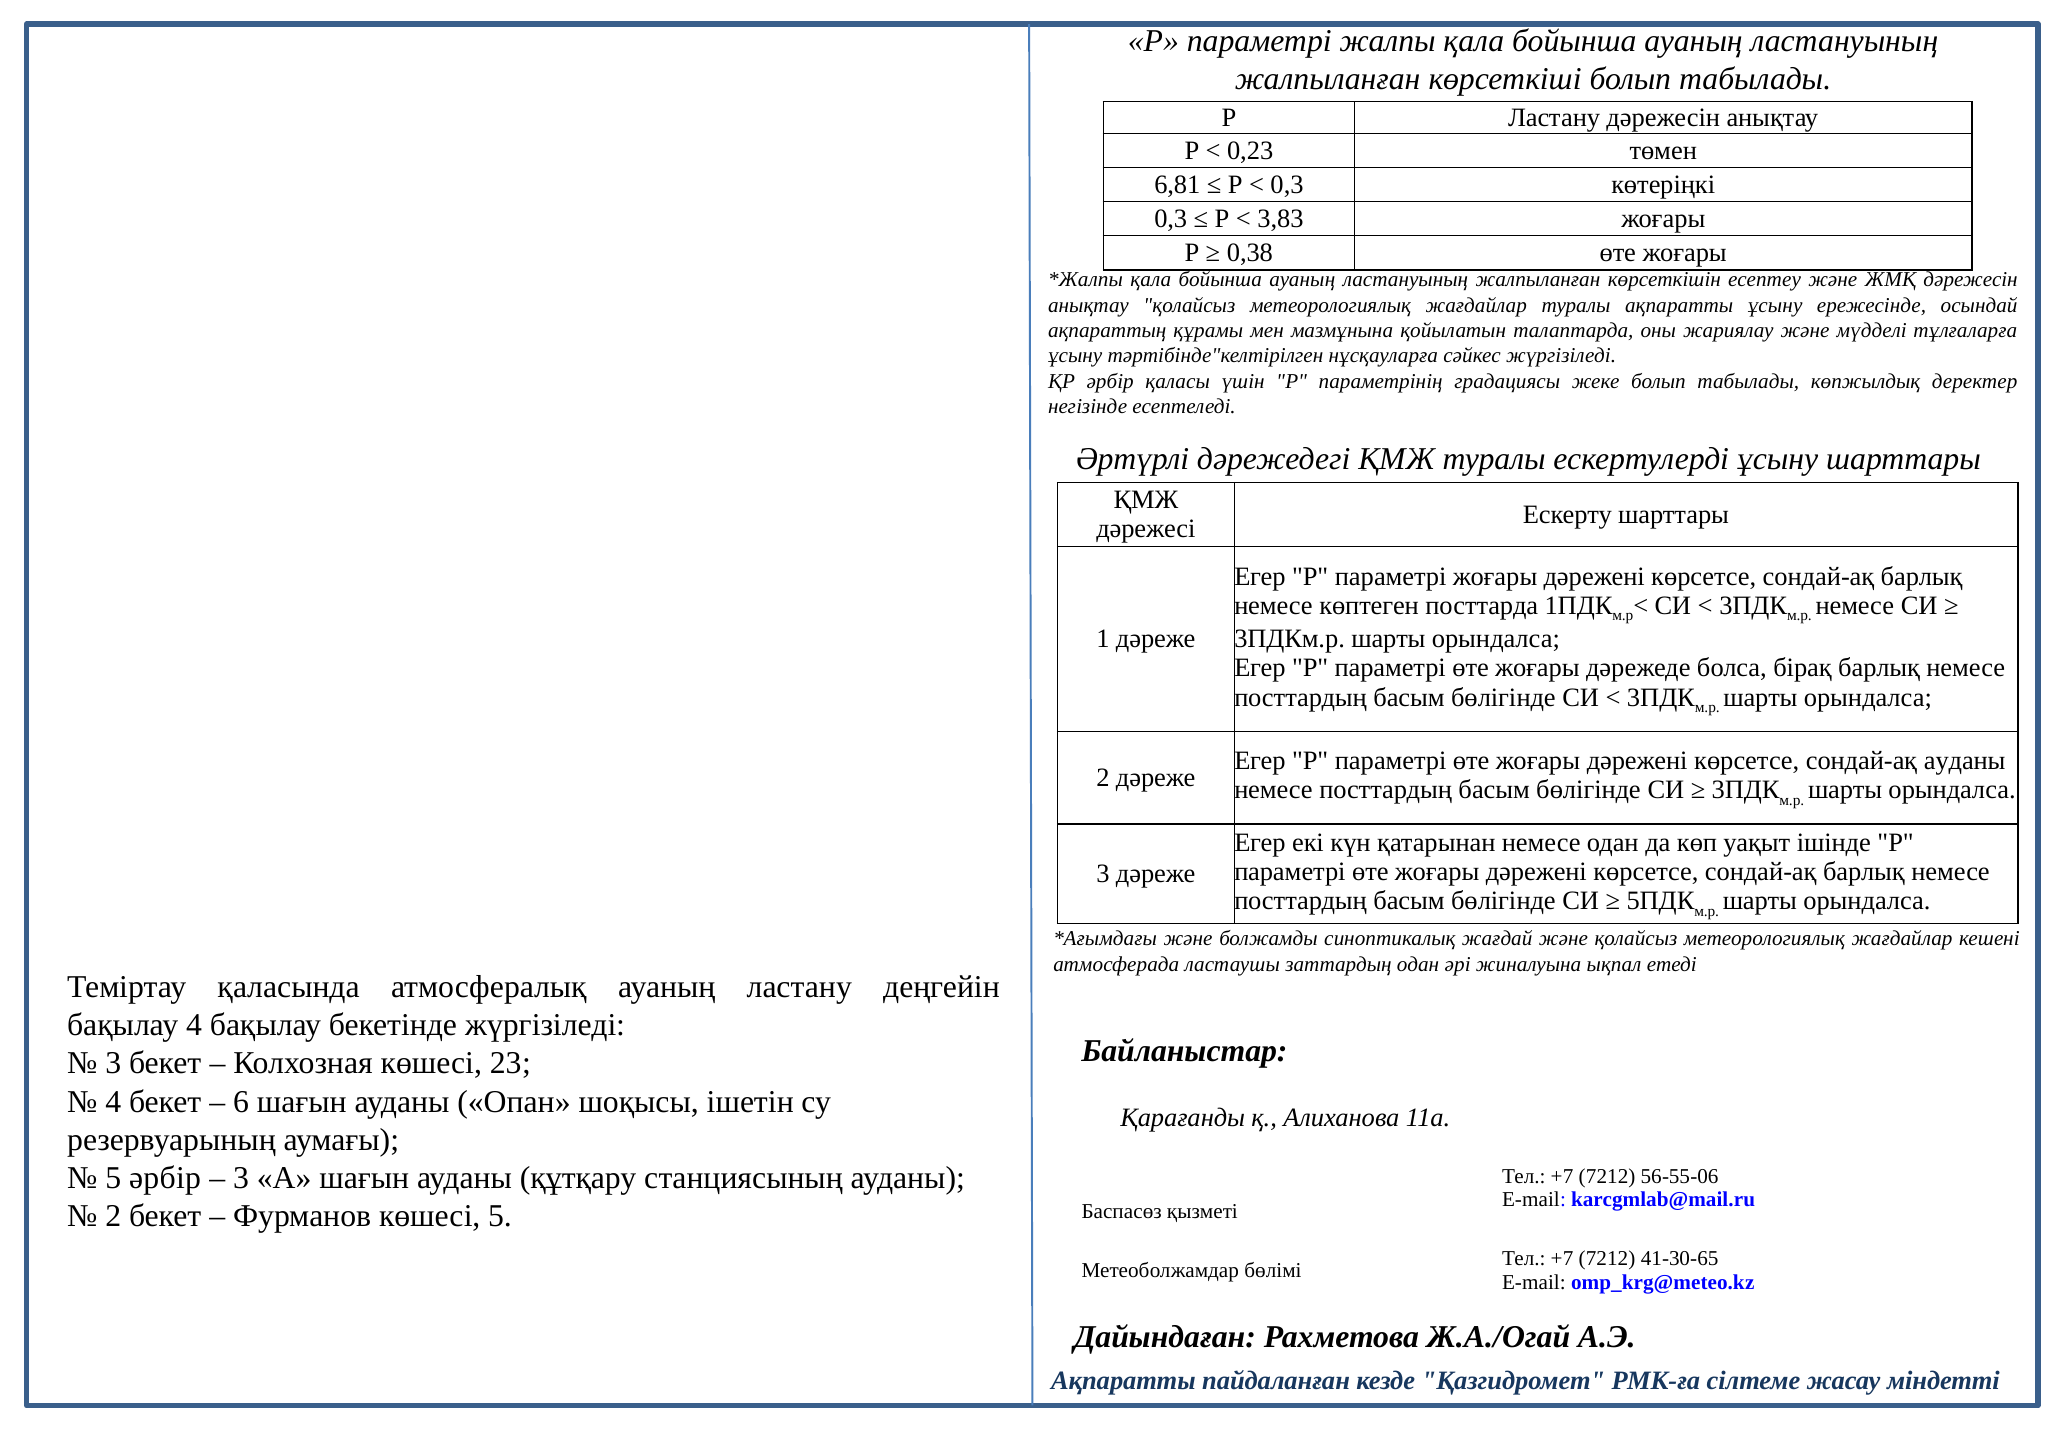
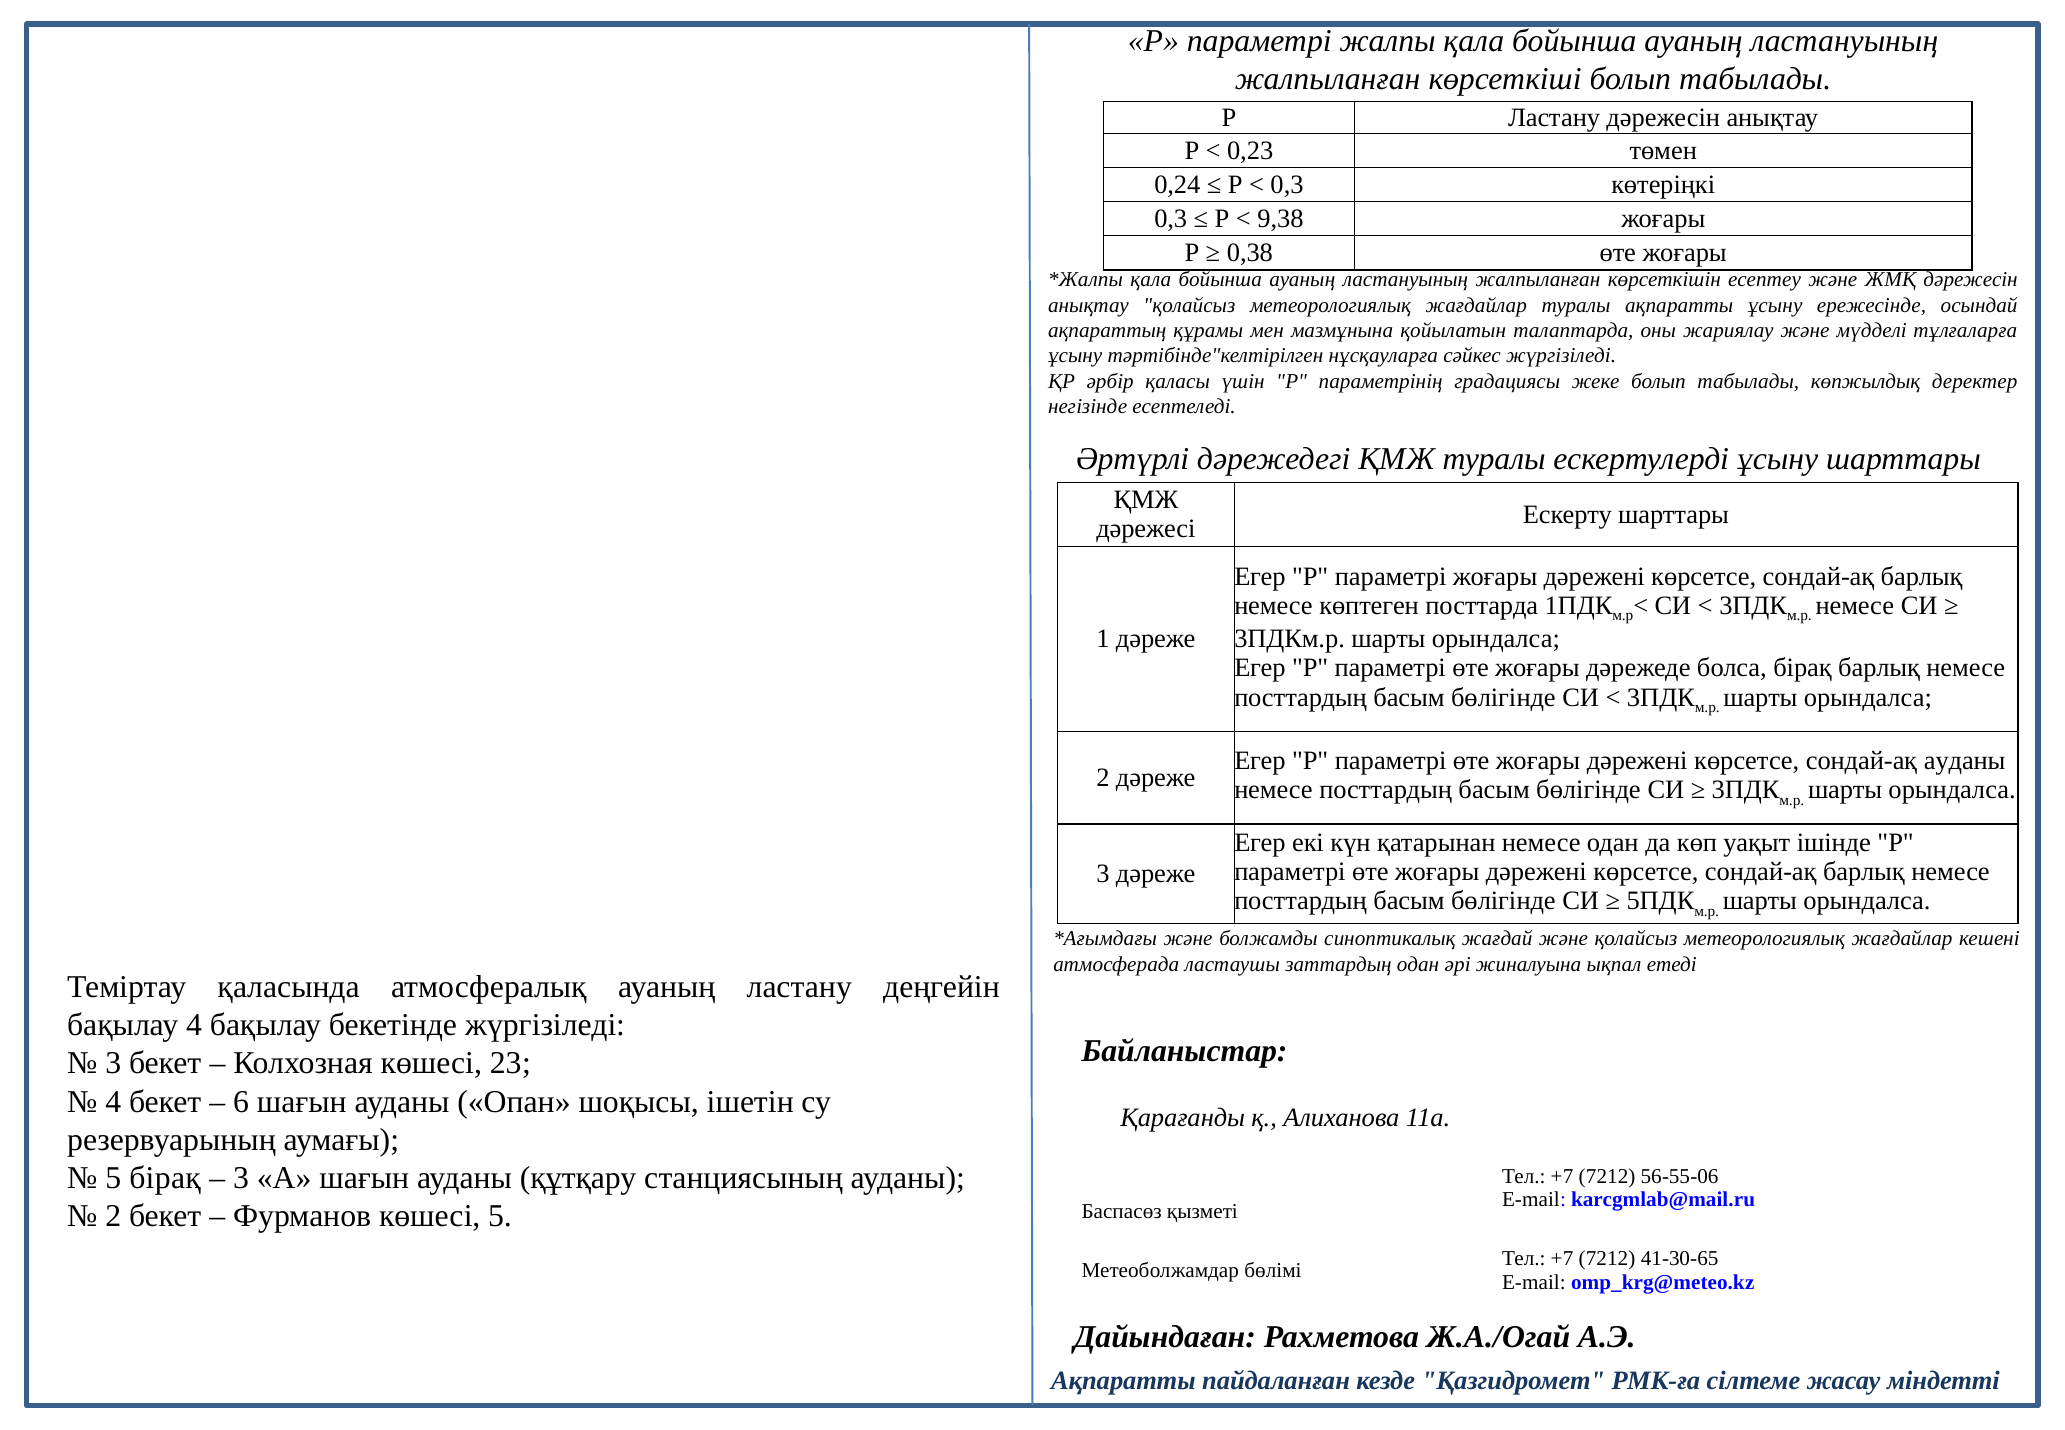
6,81: 6,81 -> 0,24
3,83: 3,83 -> 9,38
5 әрбір: әрбір -> бірақ
